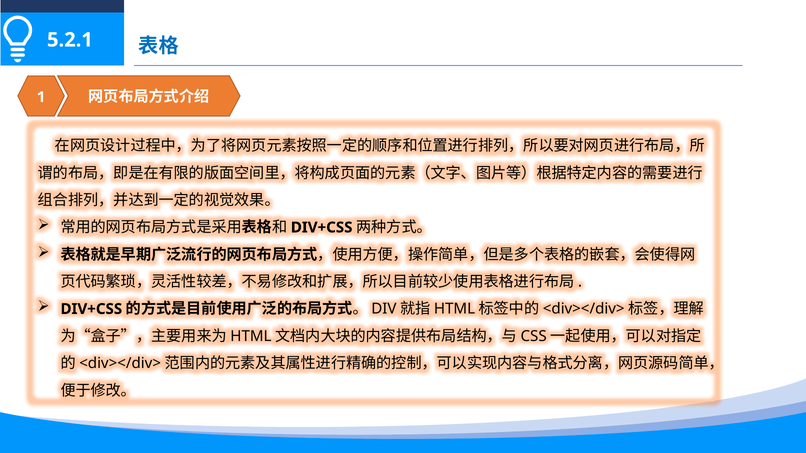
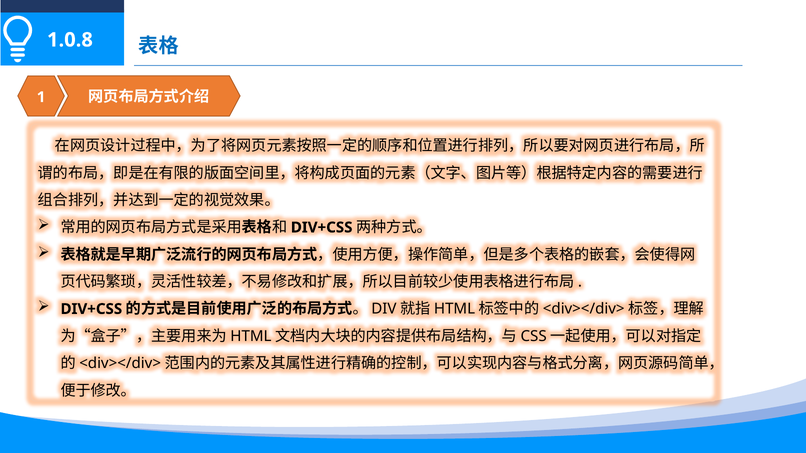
5.2.1: 5.2.1 -> 1.0.8
